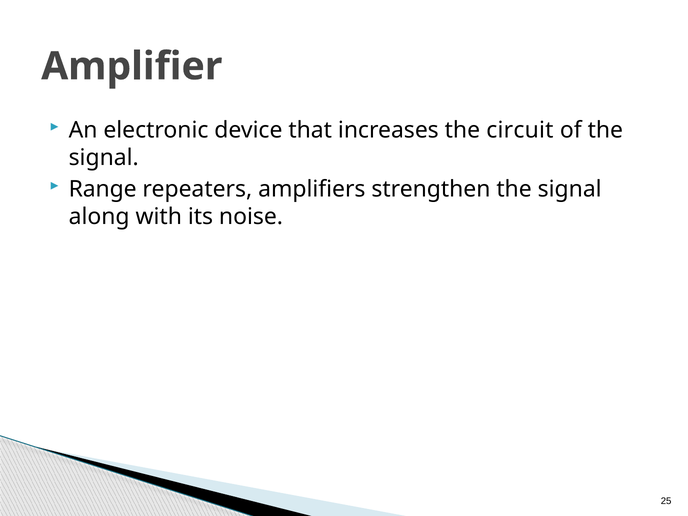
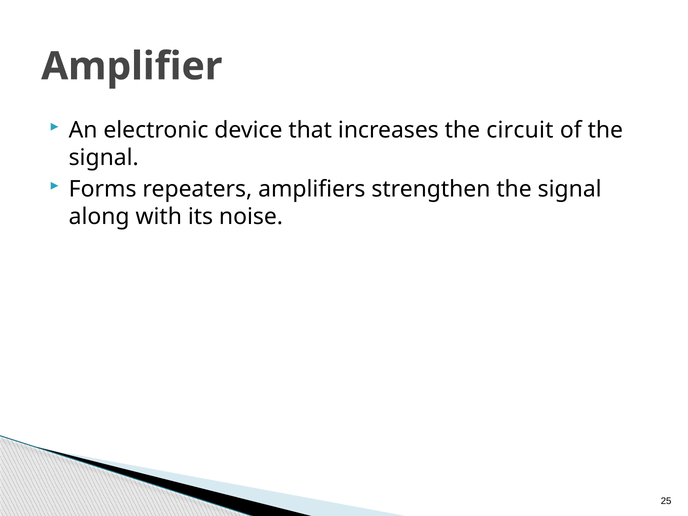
Range: Range -> Forms
